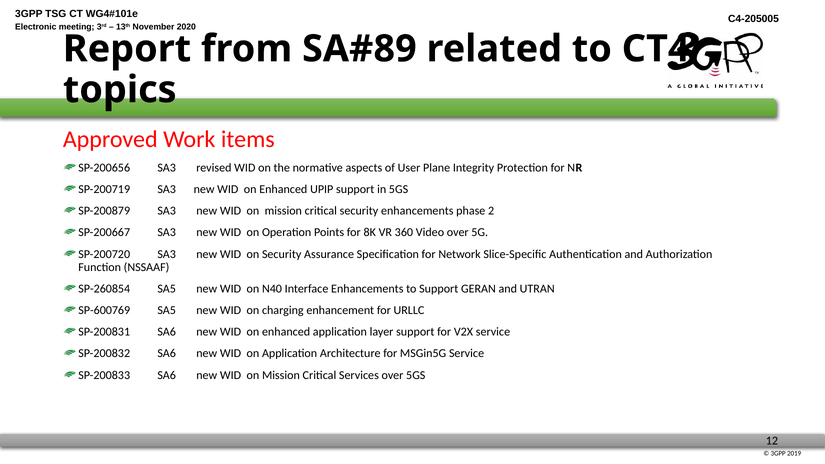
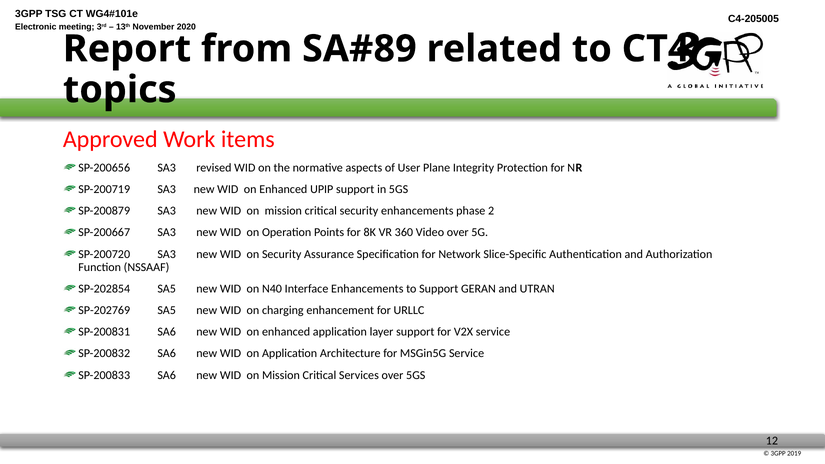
SP-260854: SP-260854 -> SP-202854
SP-600769: SP-600769 -> SP-202769
